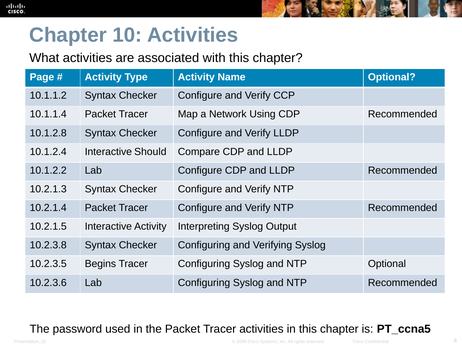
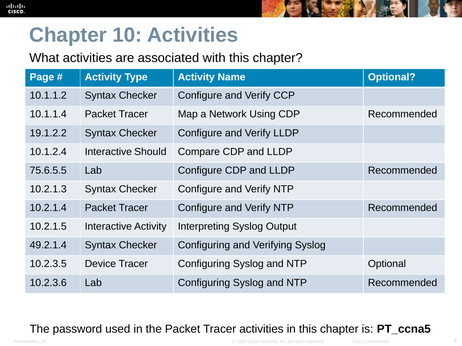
10.1.2.8: 10.1.2.8 -> 19.1.2.2
10.1.2.2: 10.1.2.2 -> 75.6.5.5
10.2.3.8: 10.2.3.8 -> 49.2.1.4
Begins: Begins -> Device
